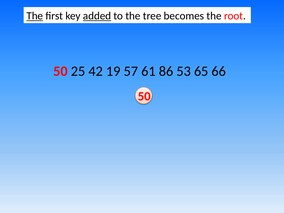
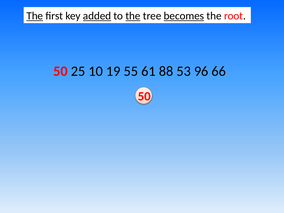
the at (133, 16) underline: none -> present
becomes underline: none -> present
42: 42 -> 10
57: 57 -> 55
86: 86 -> 88
65: 65 -> 96
